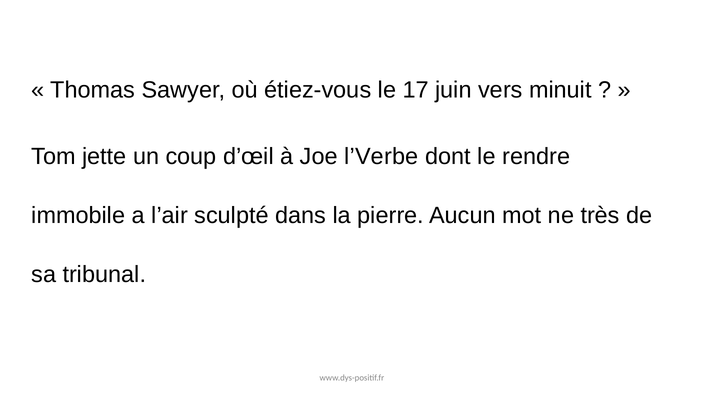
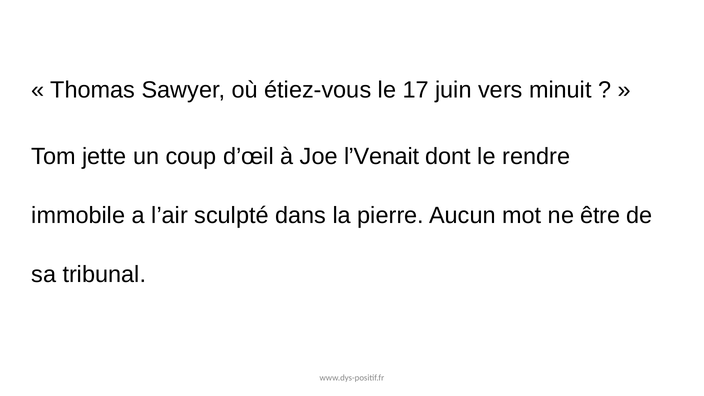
l’Verbe: l’Verbe -> l’Venait
très: très -> être
